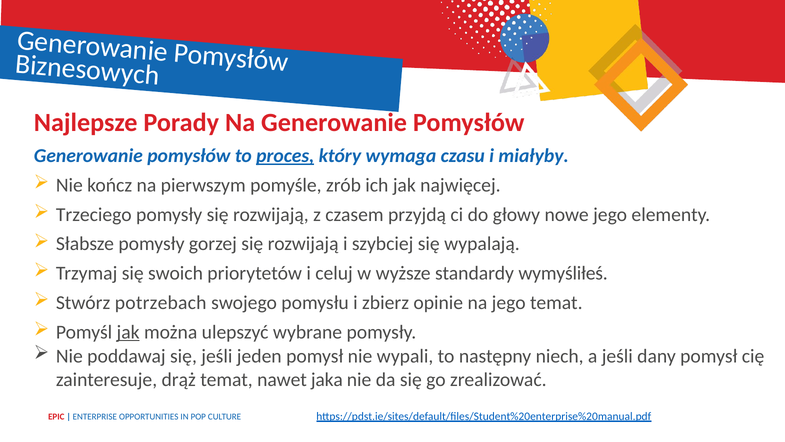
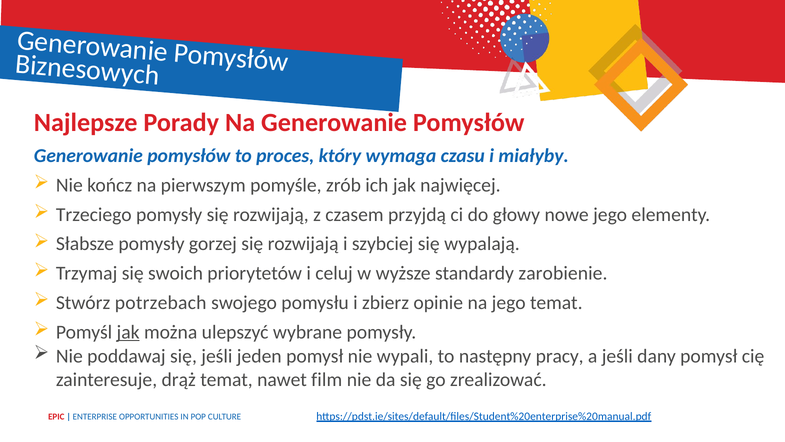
proces underline: present -> none
wymyśliłeś: wymyśliłeś -> zarobienie
niech: niech -> pracy
jaka: jaka -> film
